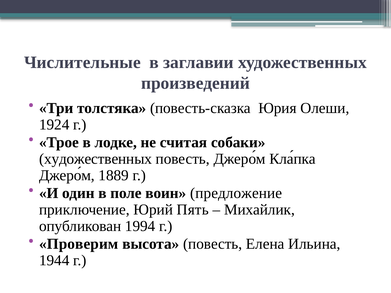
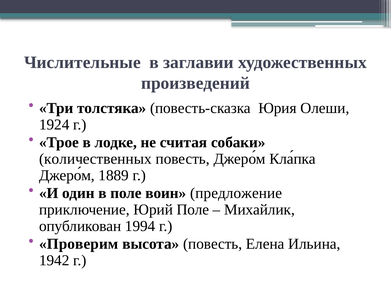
художественных at (96, 159): художественных -> количественных
Юрий Пять: Пять -> Поле
1944: 1944 -> 1942
